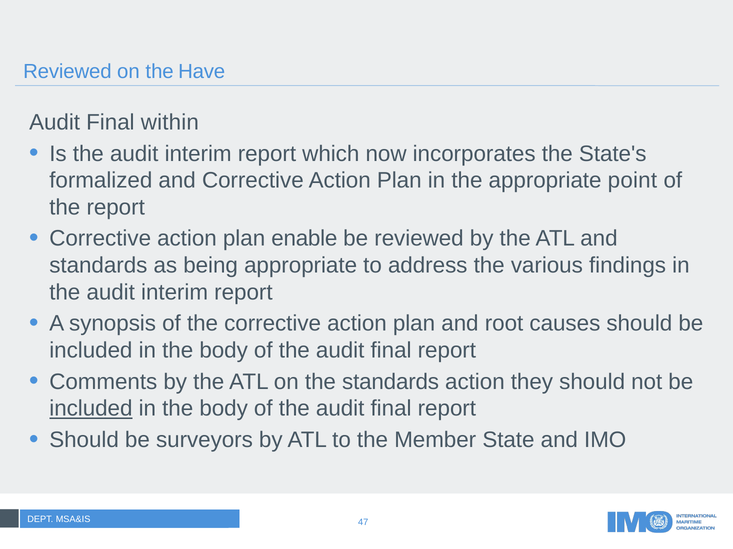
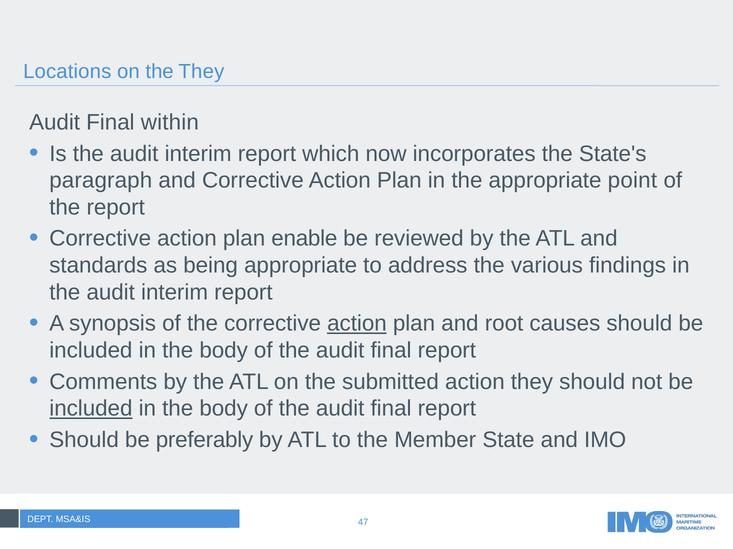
Reviewed at (67, 72): Reviewed -> Locations
the Have: Have -> They
formalized: formalized -> paragraph
action at (357, 324) underline: none -> present
the standards: standards -> submitted
surveyors: surveyors -> preferably
